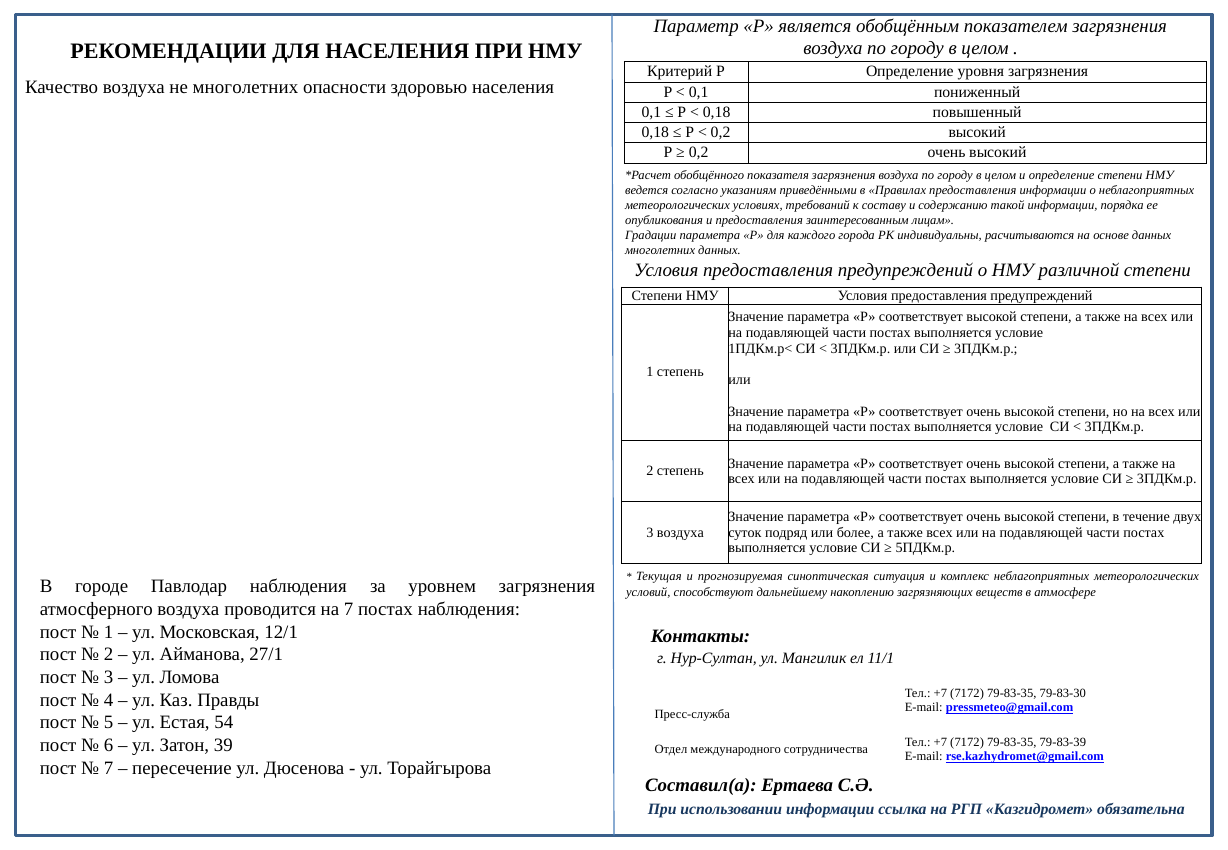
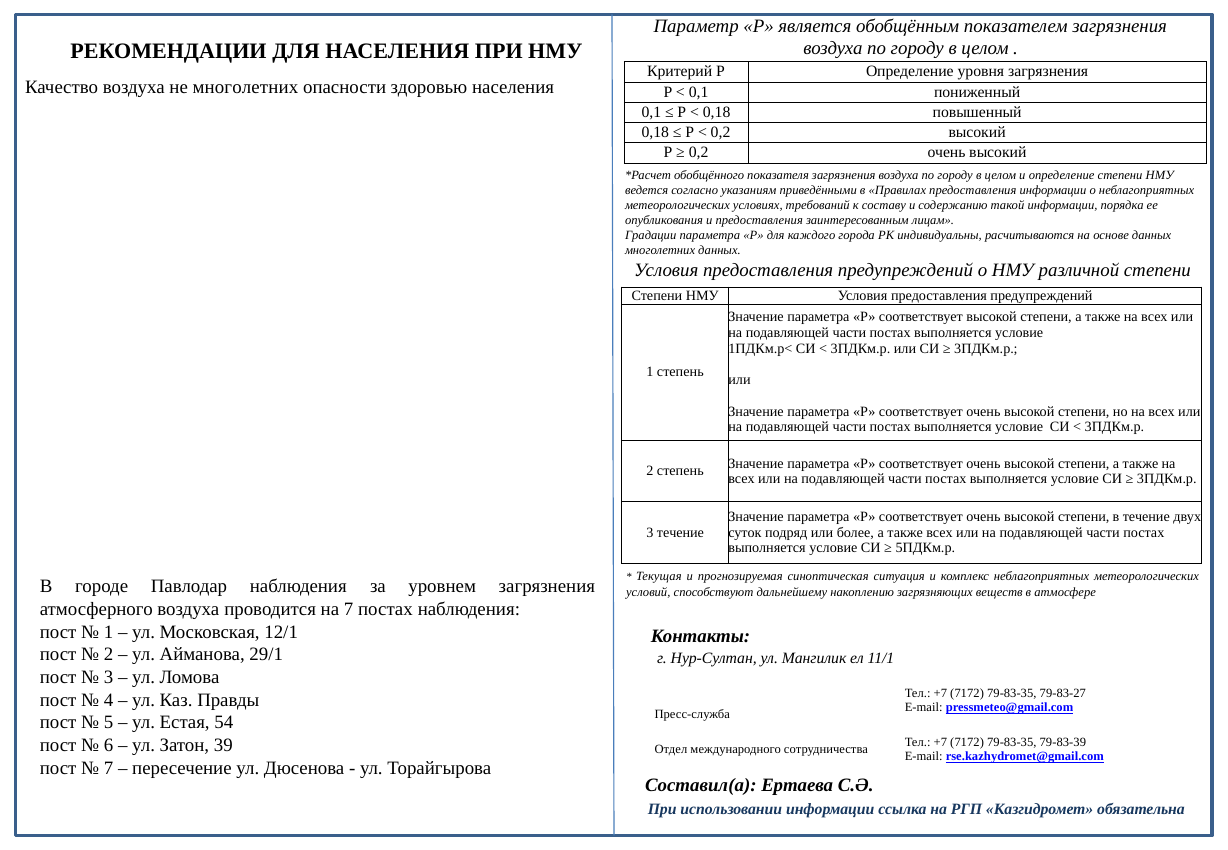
3 воздуха: воздуха -> течение
27/1: 27/1 -> 29/1
79-83-30: 79-83-30 -> 79-83-27
